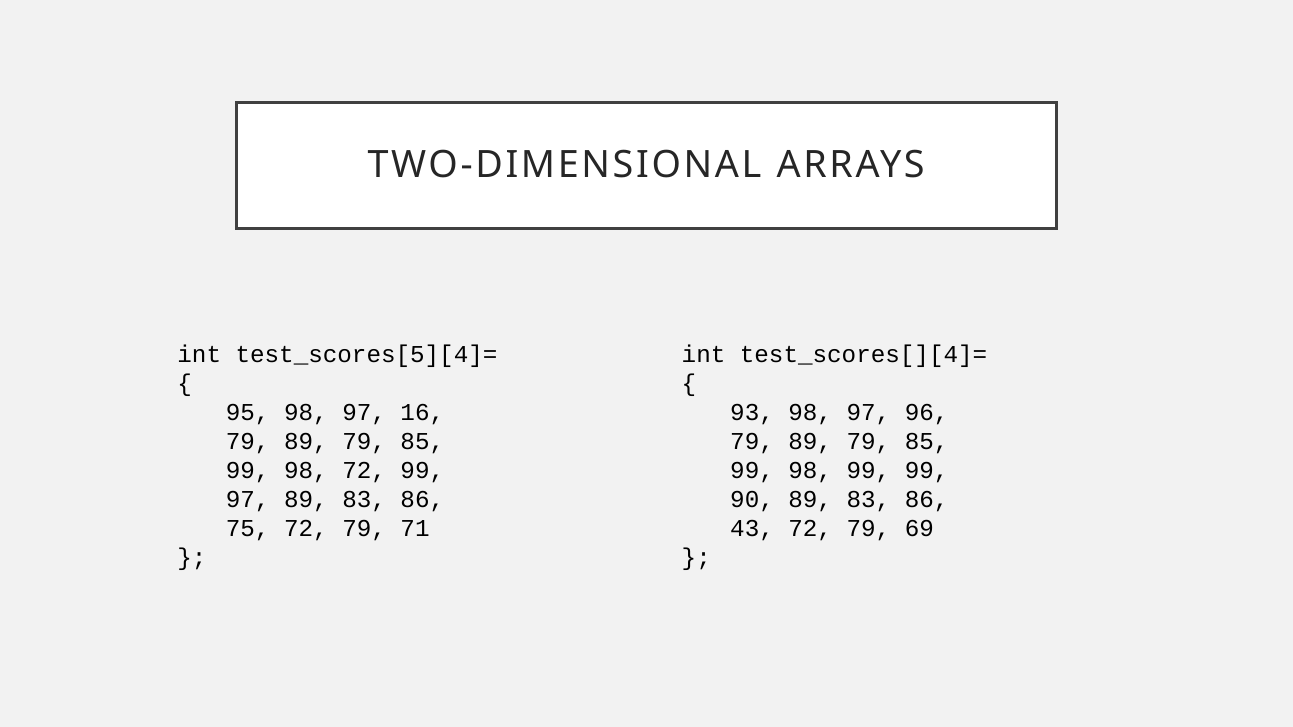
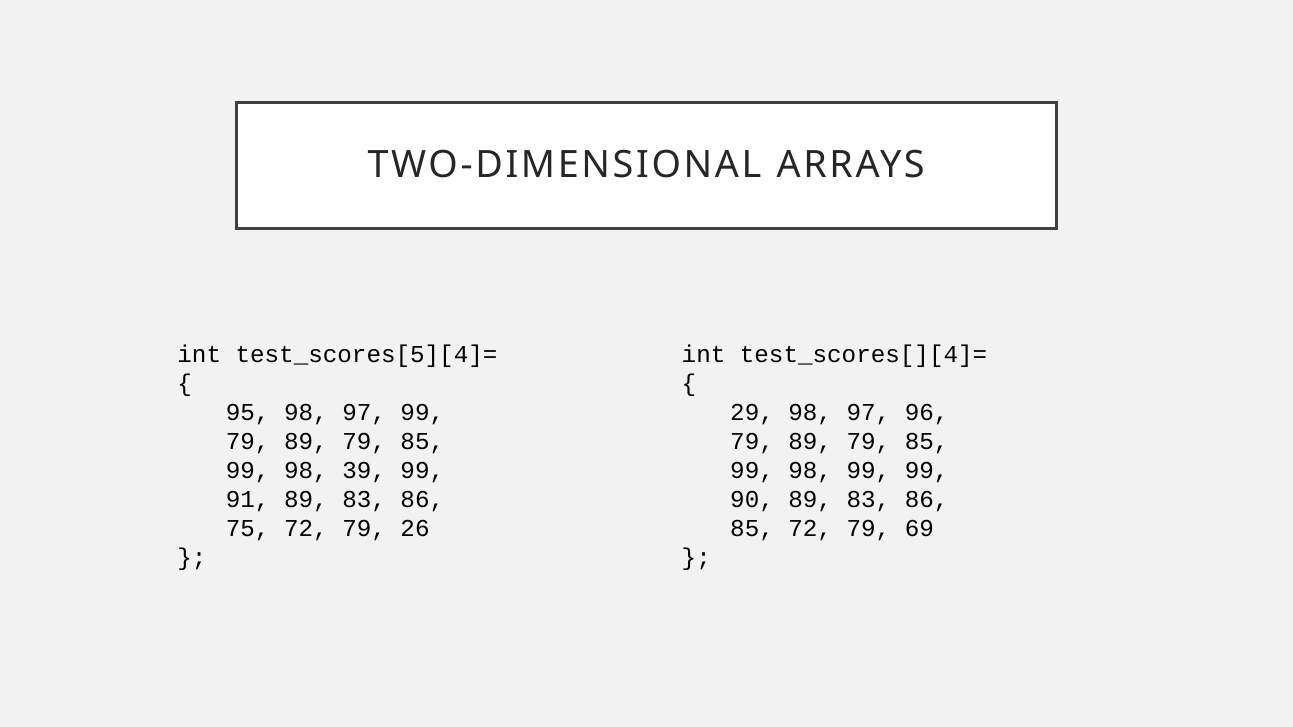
97 16: 16 -> 99
93: 93 -> 29
98 72: 72 -> 39
97 at (248, 500): 97 -> 91
71: 71 -> 26
43 at (752, 529): 43 -> 85
